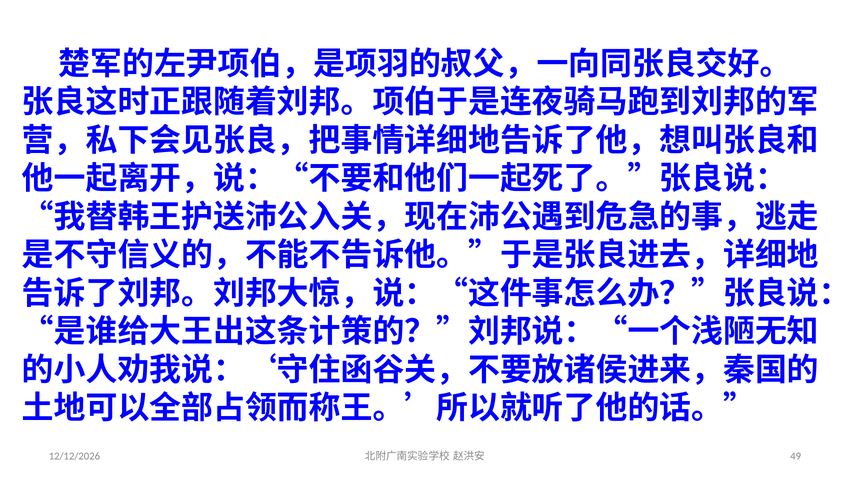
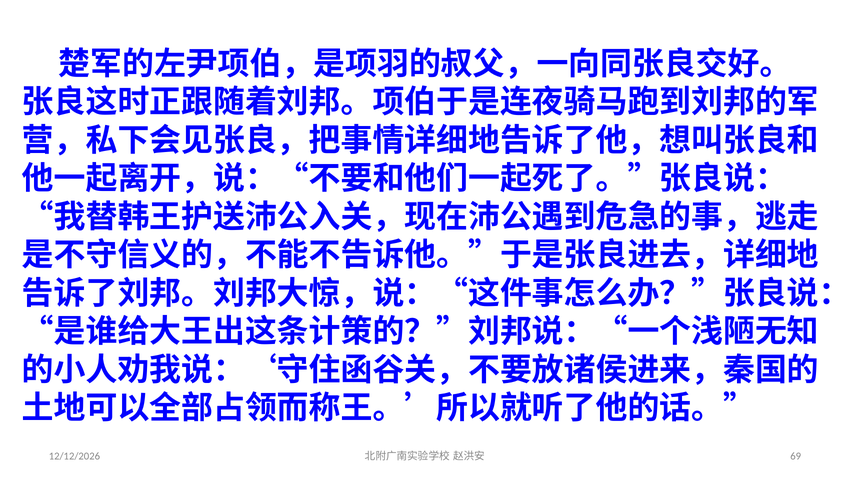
49: 49 -> 69
